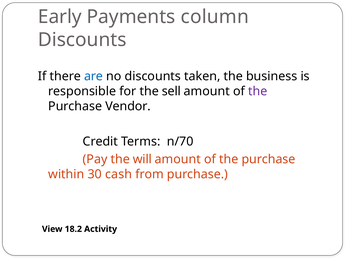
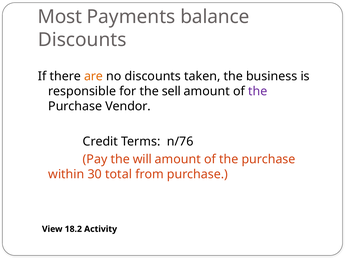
Early: Early -> Most
column: column -> balance
are colour: blue -> orange
n/70: n/70 -> n/76
cash: cash -> total
